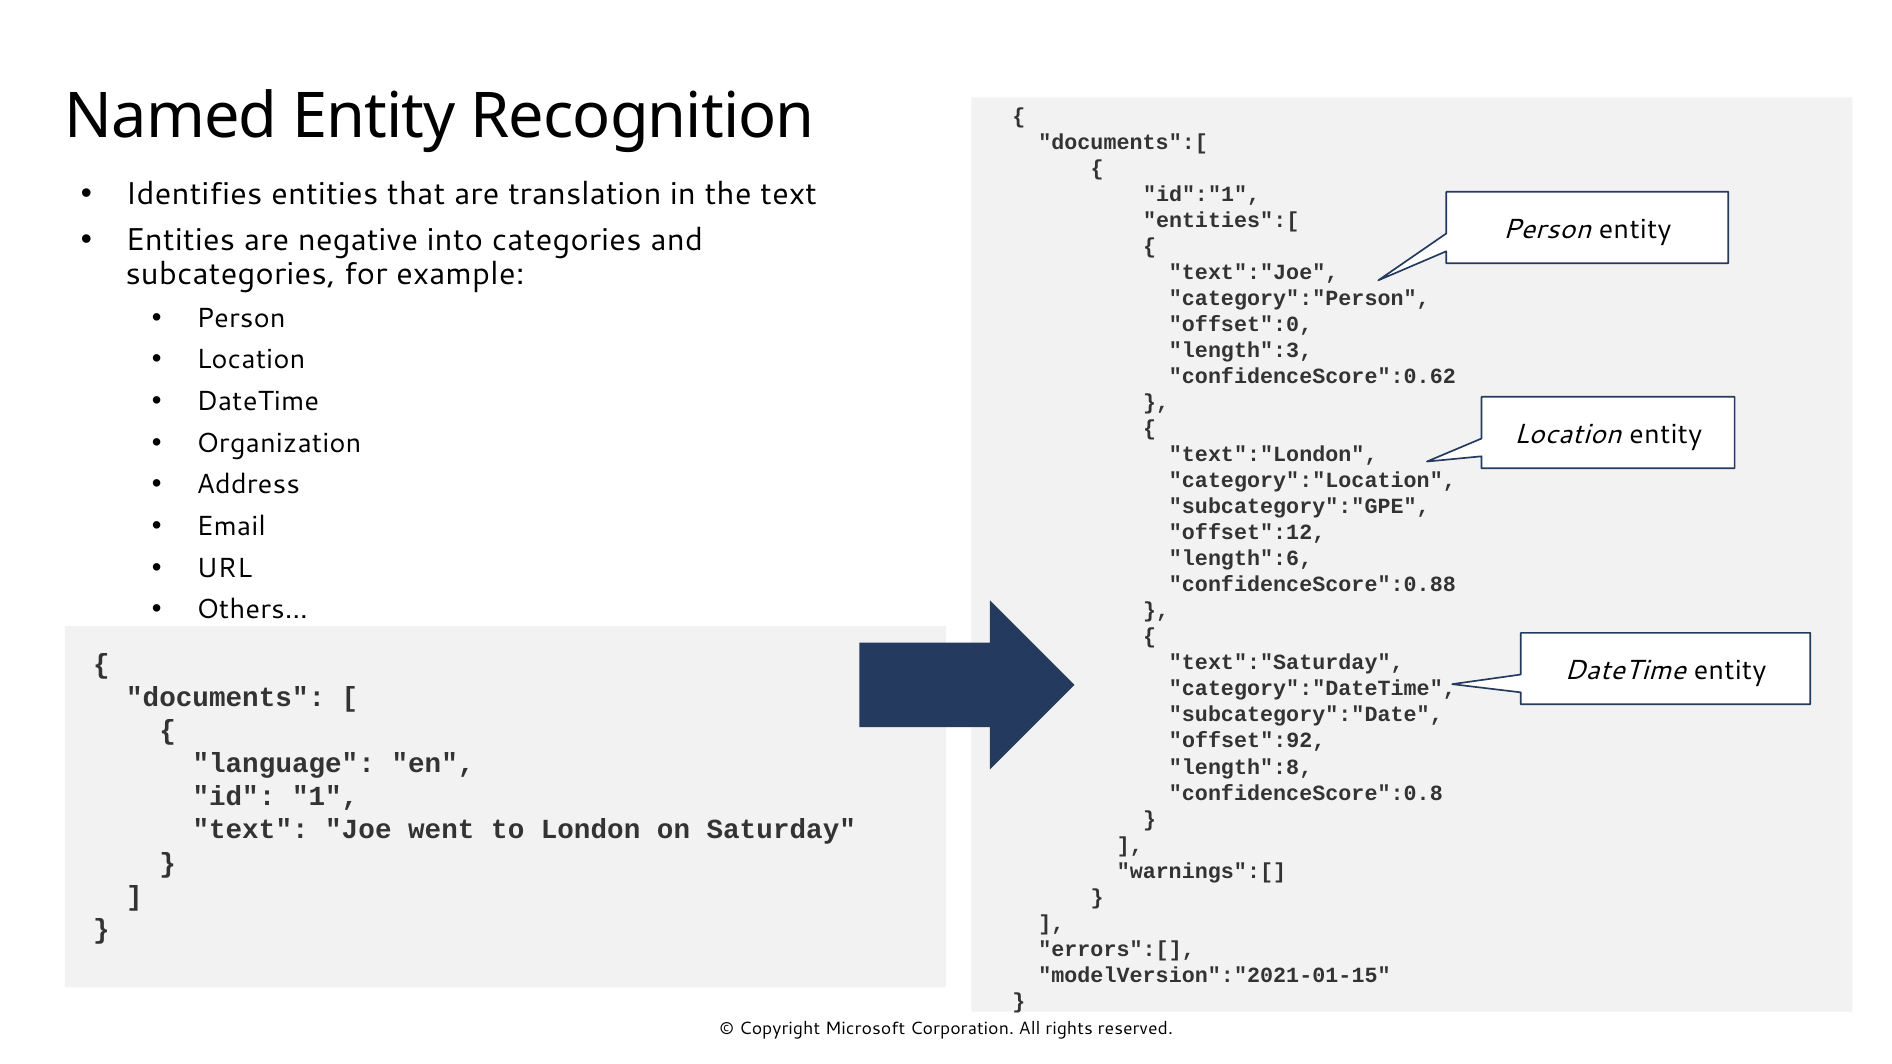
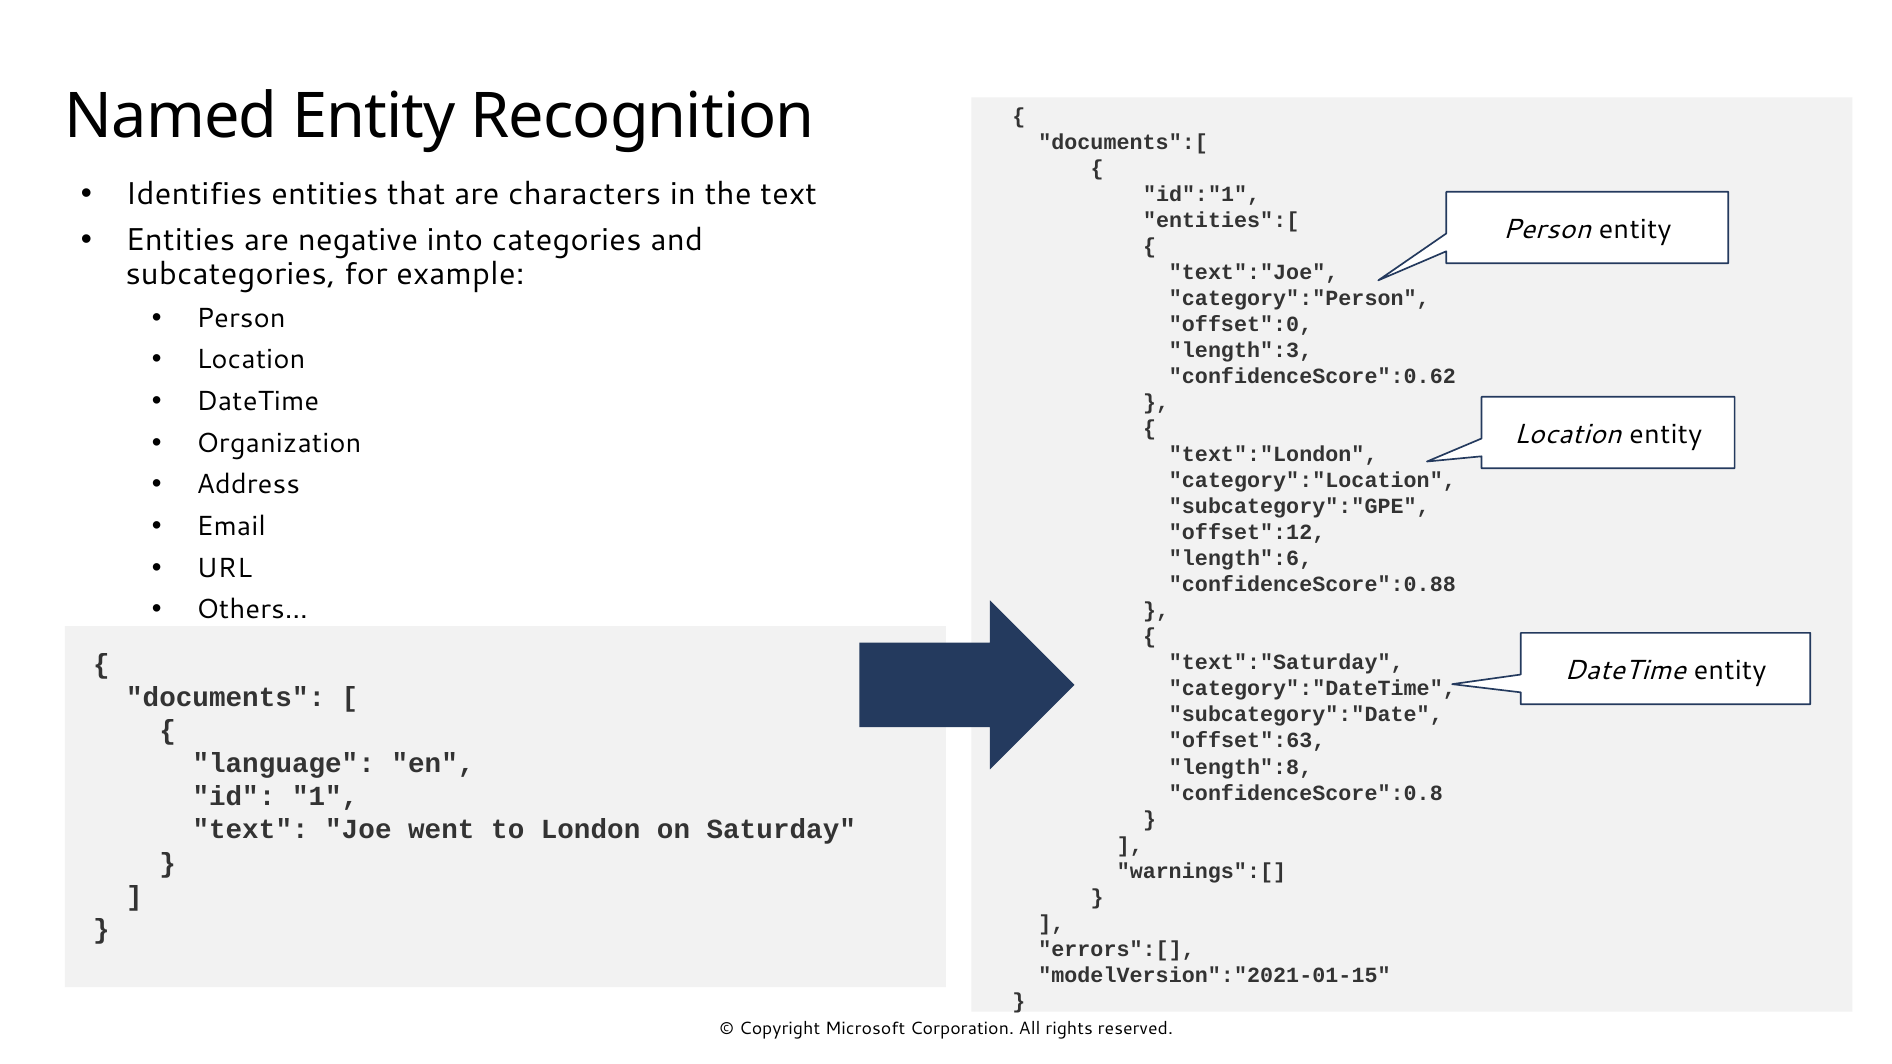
translation: translation -> characters
offset":92: offset":92 -> offset":63
